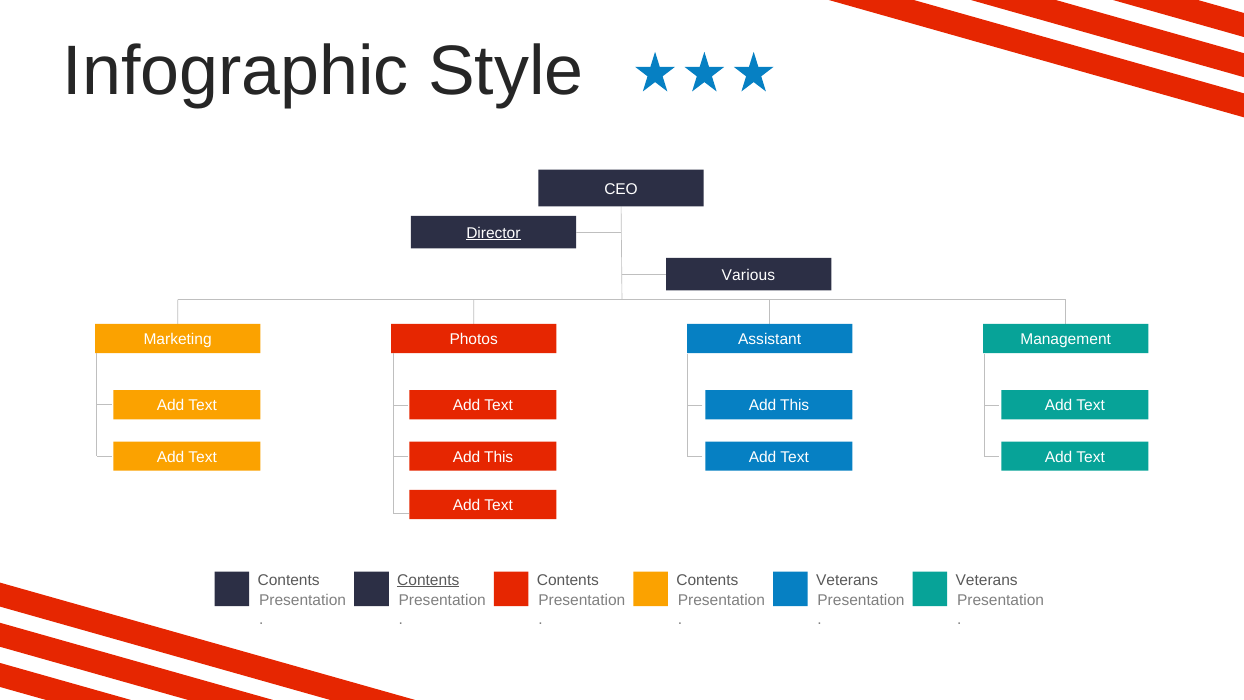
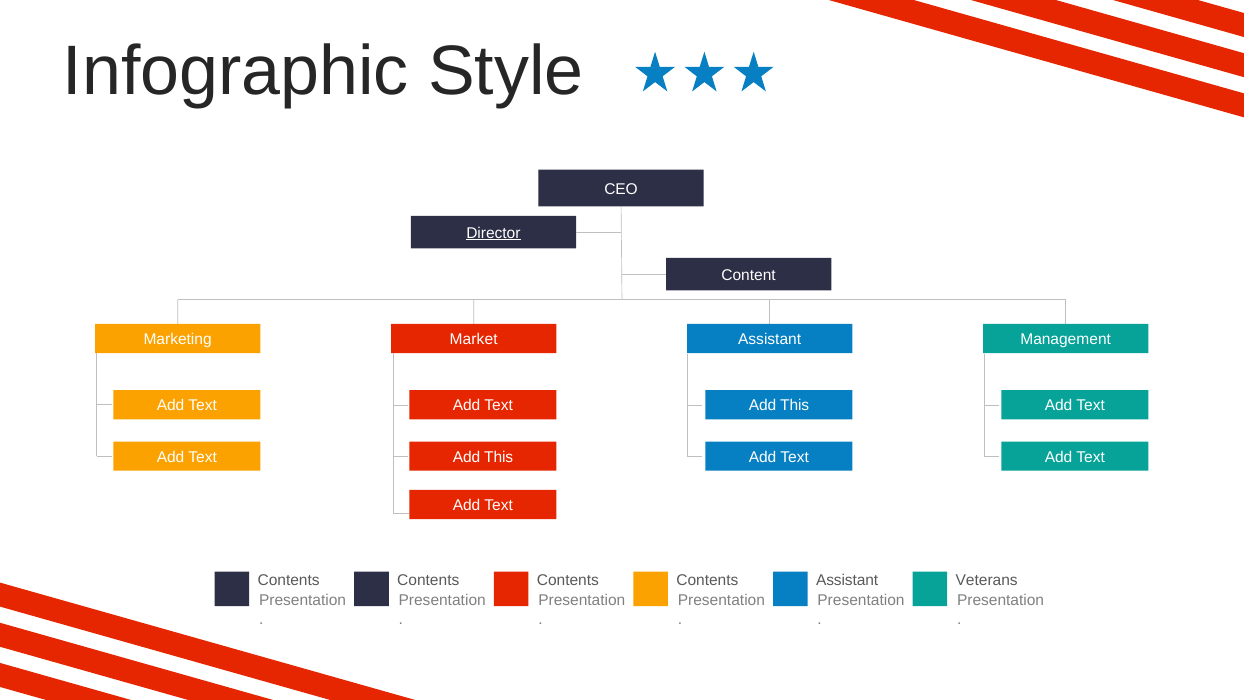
Various: Various -> Content
Photos: Photos -> Market
Contents at (428, 580) underline: present -> none
Veterans at (847, 580): Veterans -> Assistant
